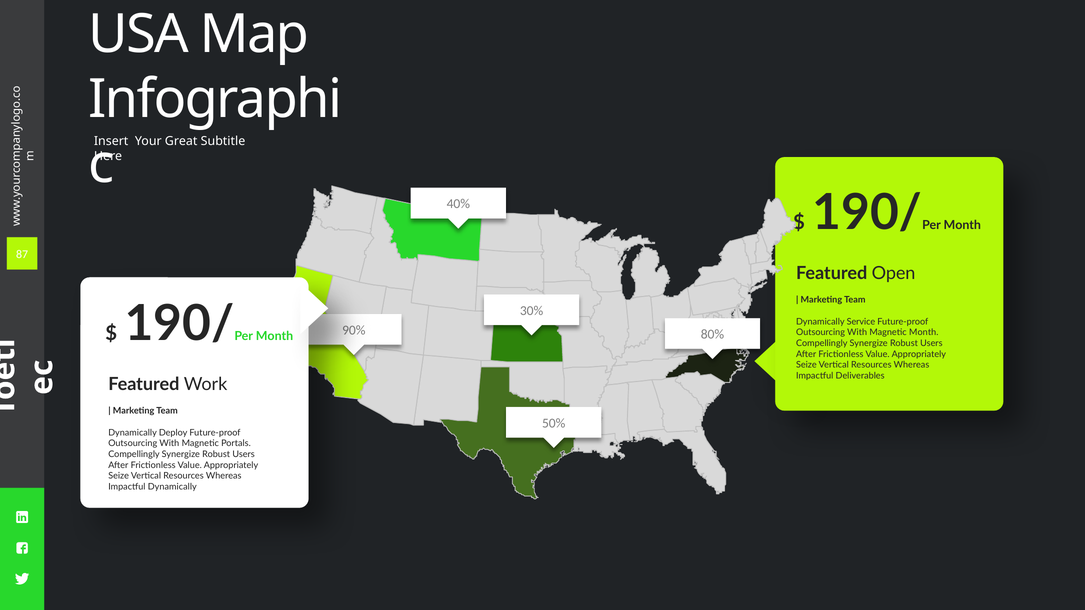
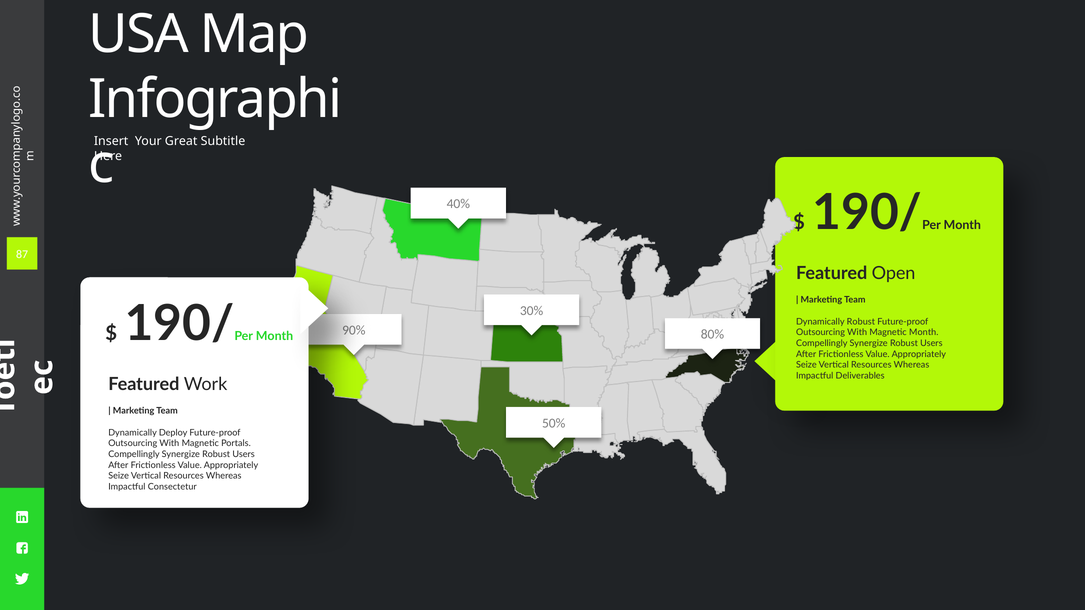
Dynamically Service: Service -> Robust
Impactful Dynamically: Dynamically -> Consectetur
